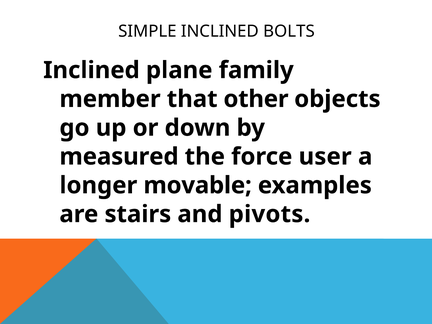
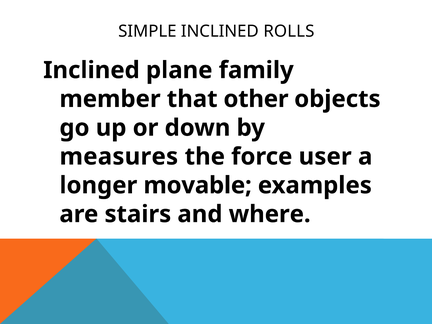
BOLTS: BOLTS -> ROLLS
measured: measured -> measures
pivots: pivots -> where
